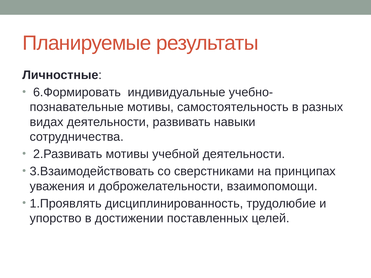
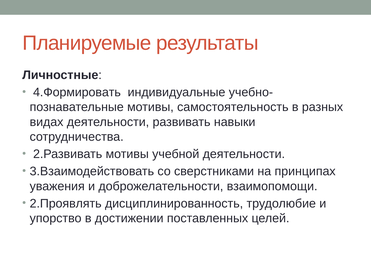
6.Формировать: 6.Формировать -> 4.Формировать
1.Проявлять: 1.Проявлять -> 2.Проявлять
